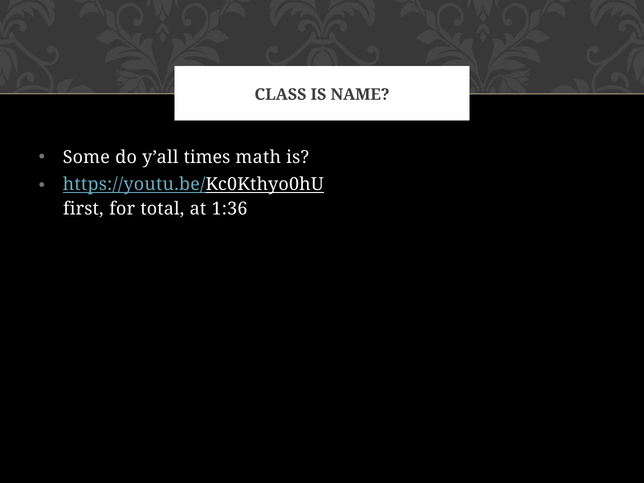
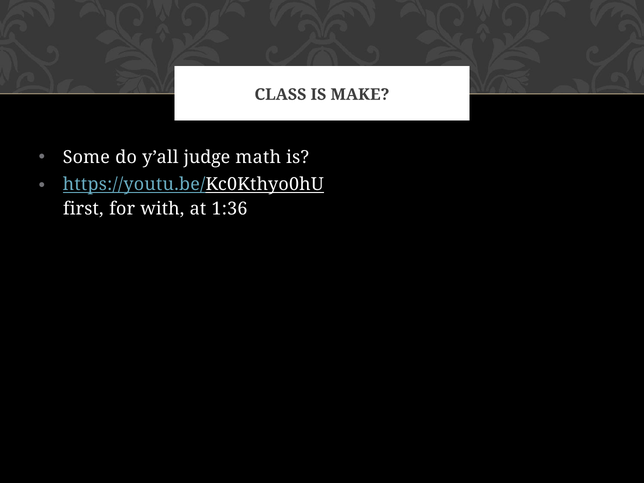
NAME: NAME -> MAKE
times: times -> judge
total: total -> with
